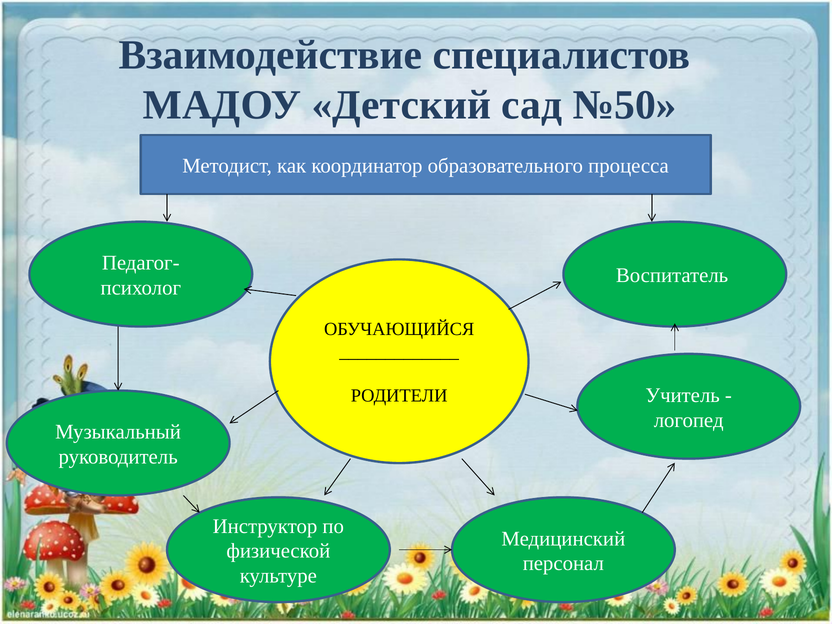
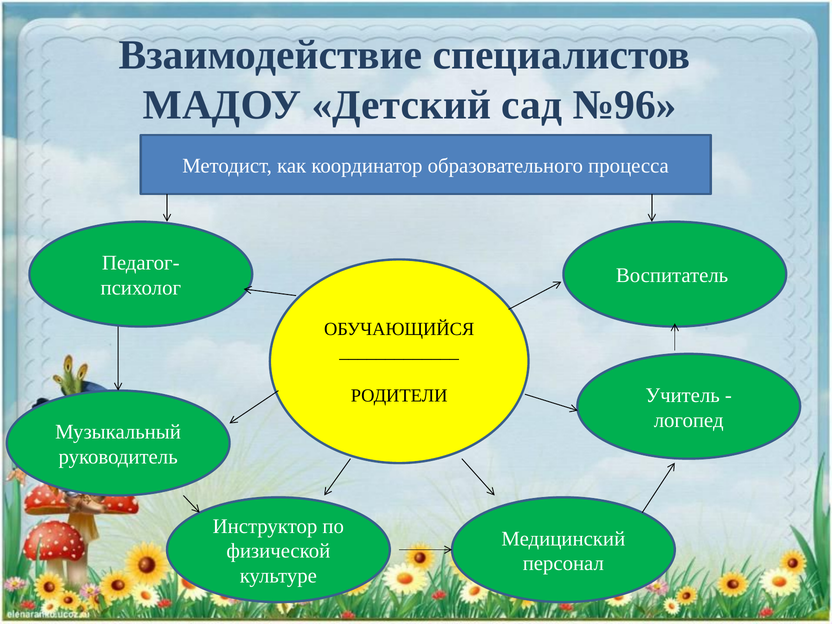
№50: №50 -> №96
